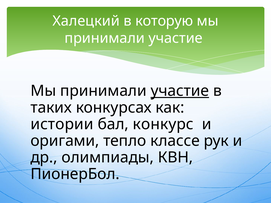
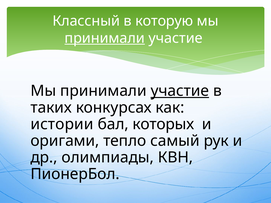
Халецкий: Халецкий -> Классный
принимали at (105, 38) underline: none -> present
конкурс: конкурс -> которых
классе: классе -> самый
